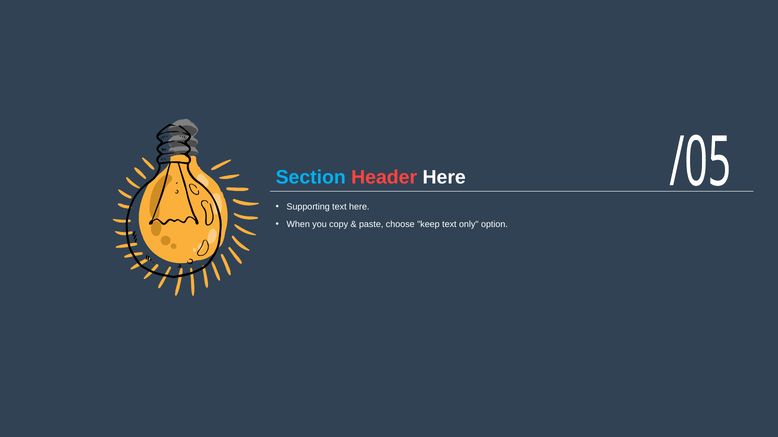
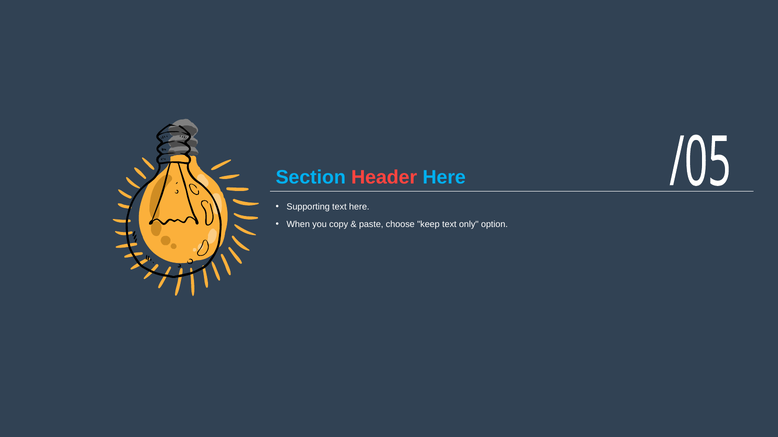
Here at (444, 177) colour: white -> light blue
